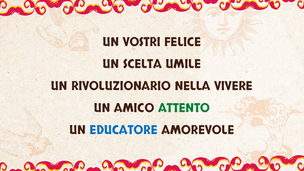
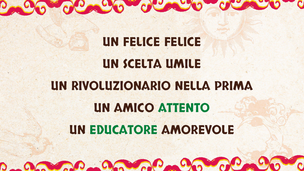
UN VOSTRI: VOSTRI -> FELICE
VIVERE: VIVERE -> PRIMA
EDUCATORE colour: blue -> green
